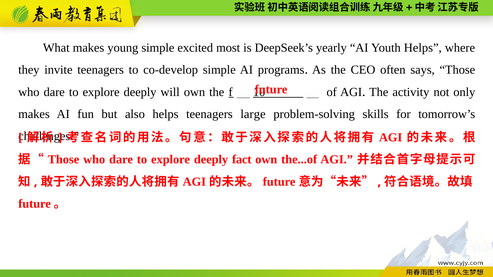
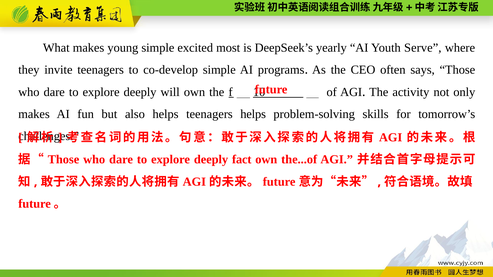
Youth Helps: Helps -> Serve
teenagers large: large -> helps
